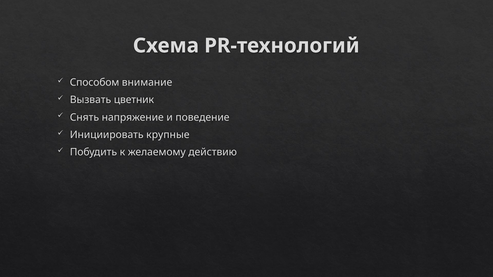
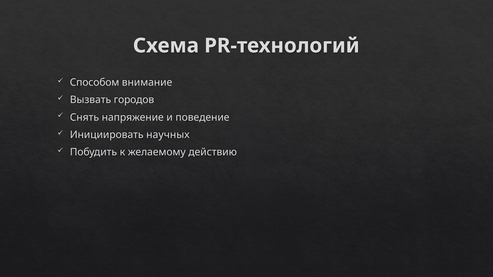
цветник: цветник -> городов
крупные: крупные -> научных
